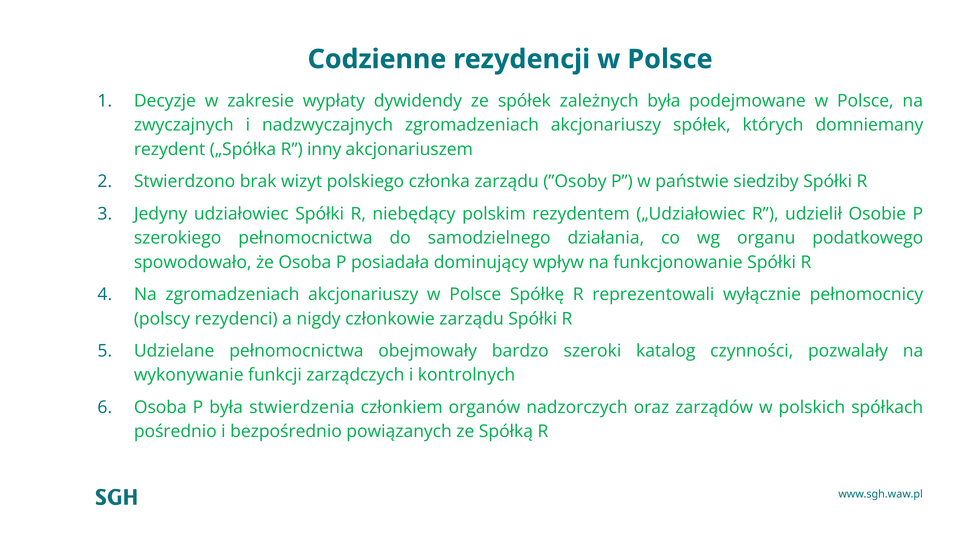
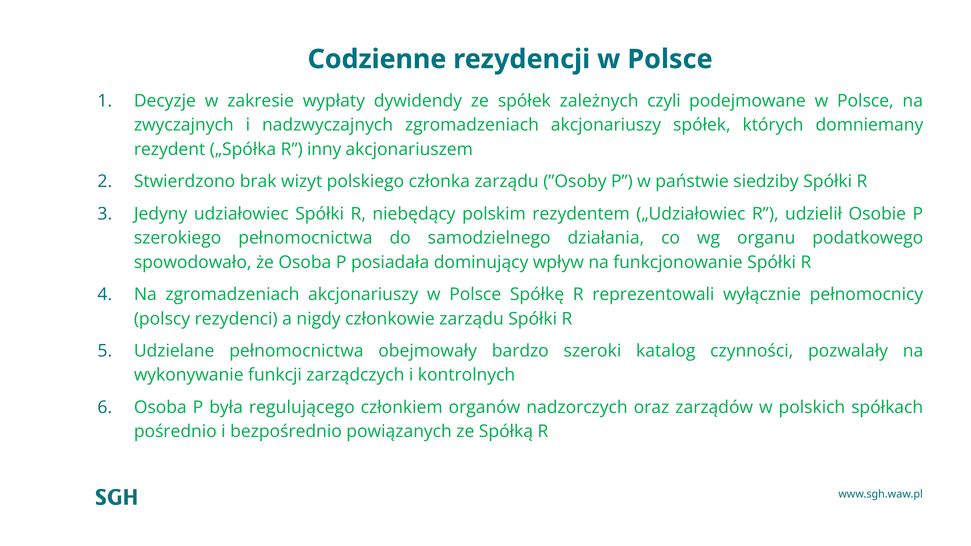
zależnych była: była -> czyli
stwierdzenia: stwierdzenia -> regulującego
